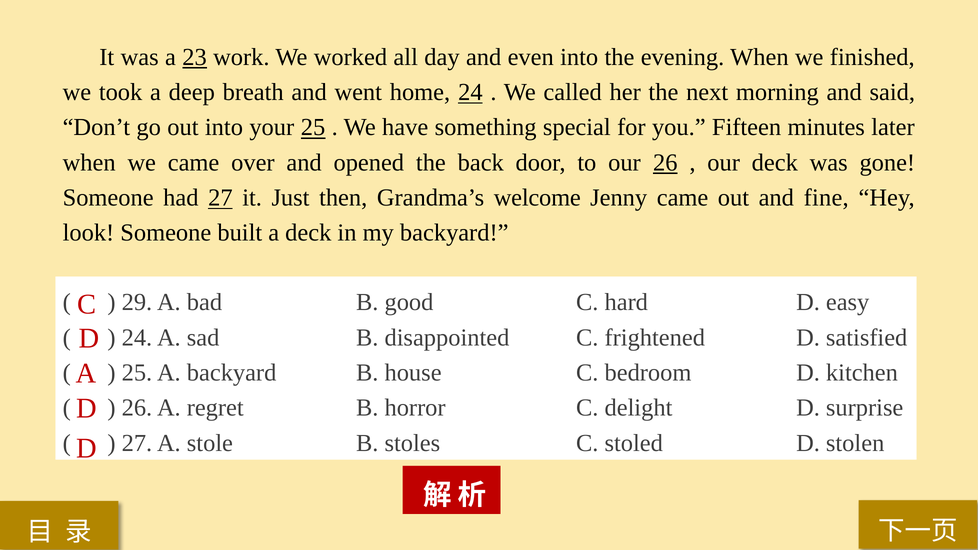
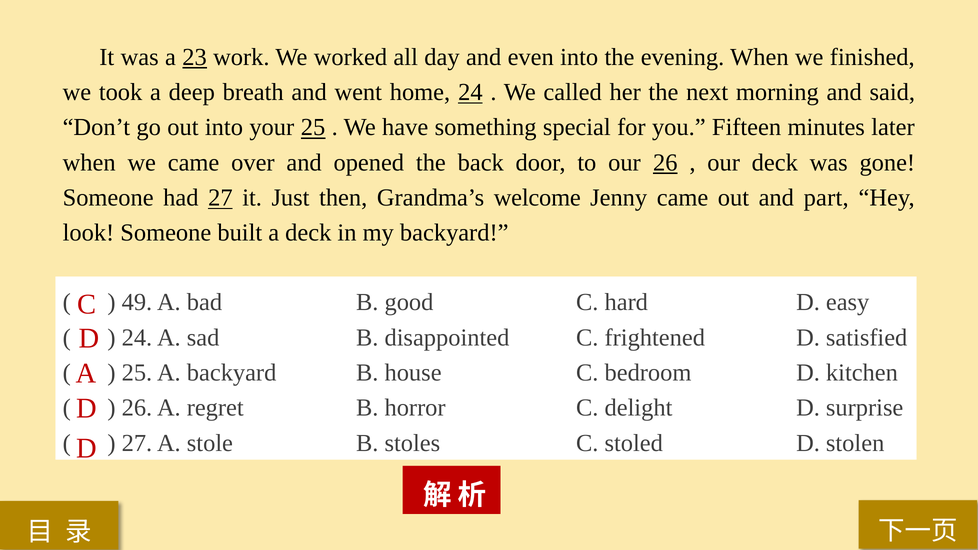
fine: fine -> part
29: 29 -> 49
